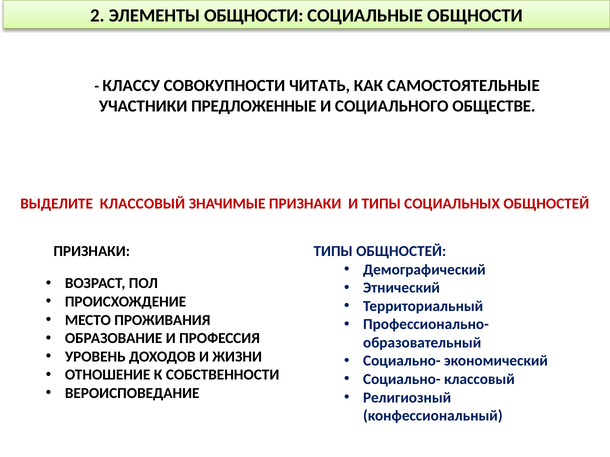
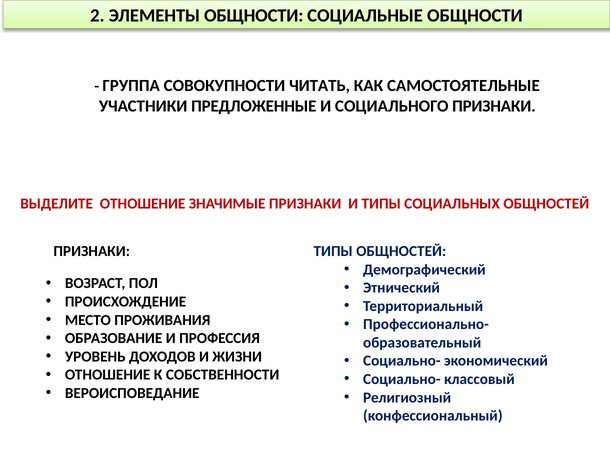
КЛАССУ: КЛАССУ -> ГРУППА
СОЦИАЛЬНОГО ОБЩЕСТВЕ: ОБЩЕСТВЕ -> ПРИЗНАКИ
ВЫДЕЛИТЕ КЛАССОВЫЙ: КЛАССОВЫЙ -> ОТНОШЕНИЕ
